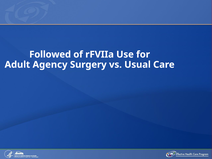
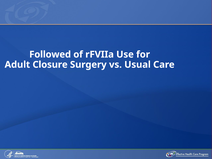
Agency: Agency -> Closure
